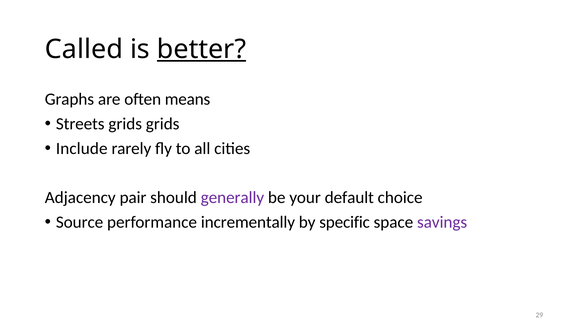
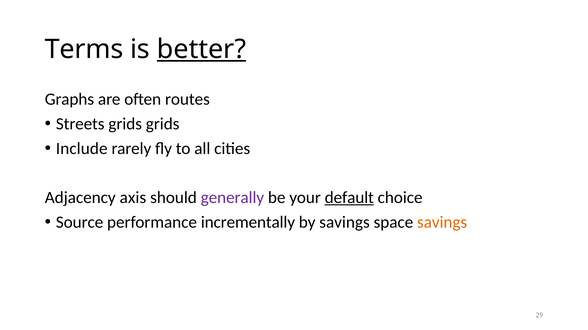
Called: Called -> Terms
means: means -> routes
pair: pair -> axis
default underline: none -> present
by specific: specific -> savings
savings at (442, 223) colour: purple -> orange
